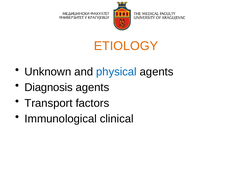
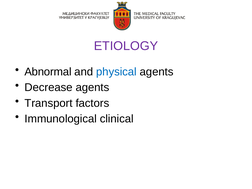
ETIOLOGY colour: orange -> purple
Unknown: Unknown -> Abnormal
Diagnosis: Diagnosis -> Decrease
